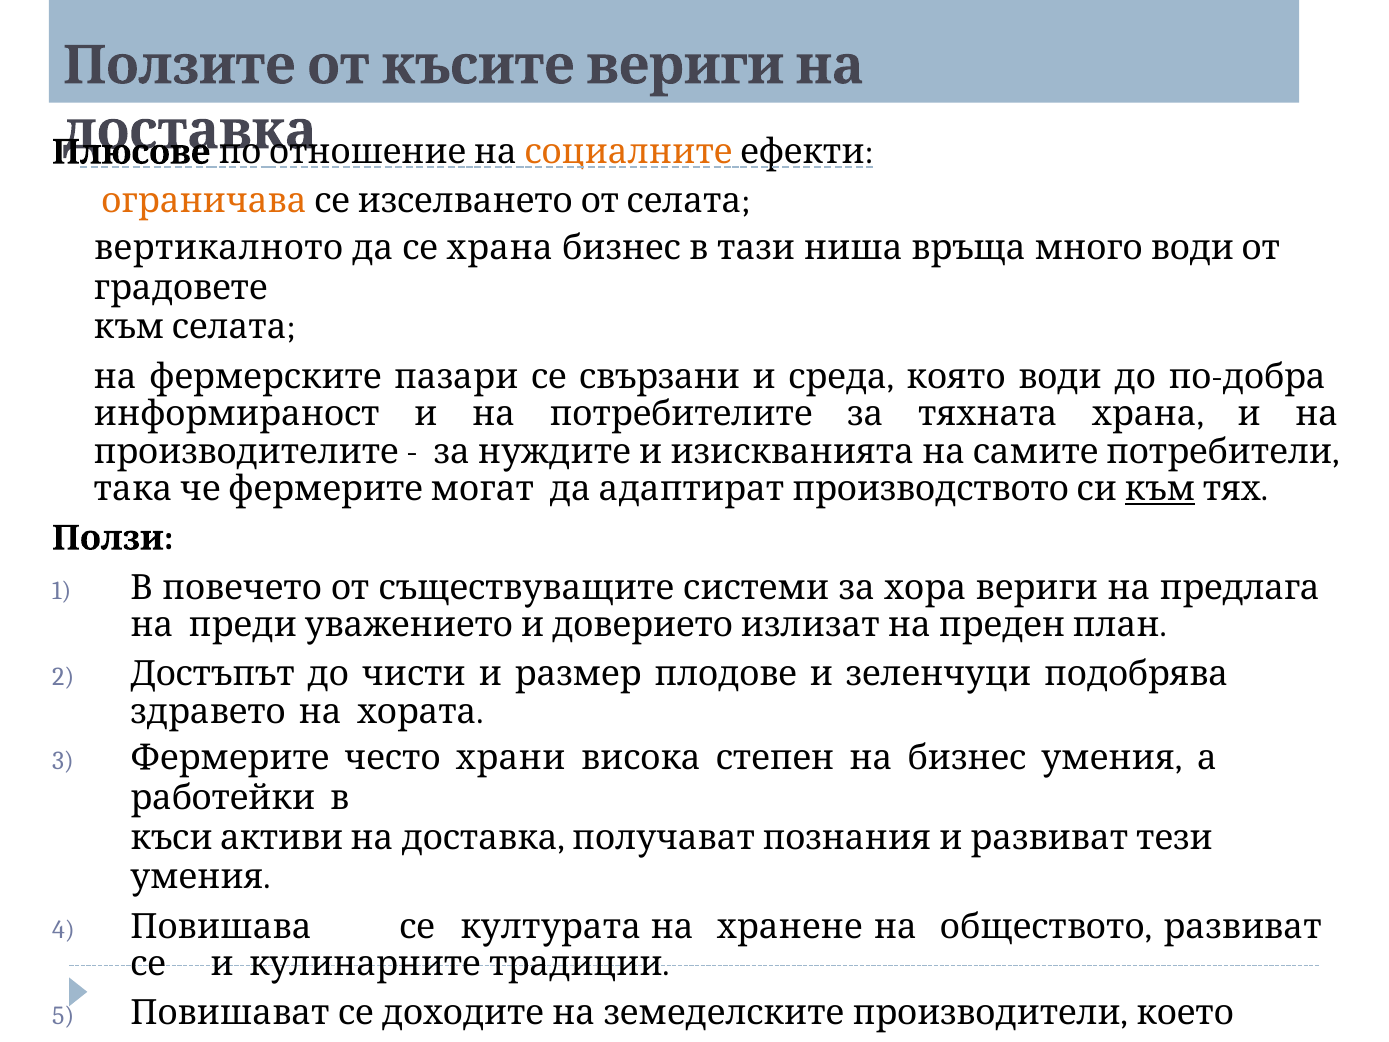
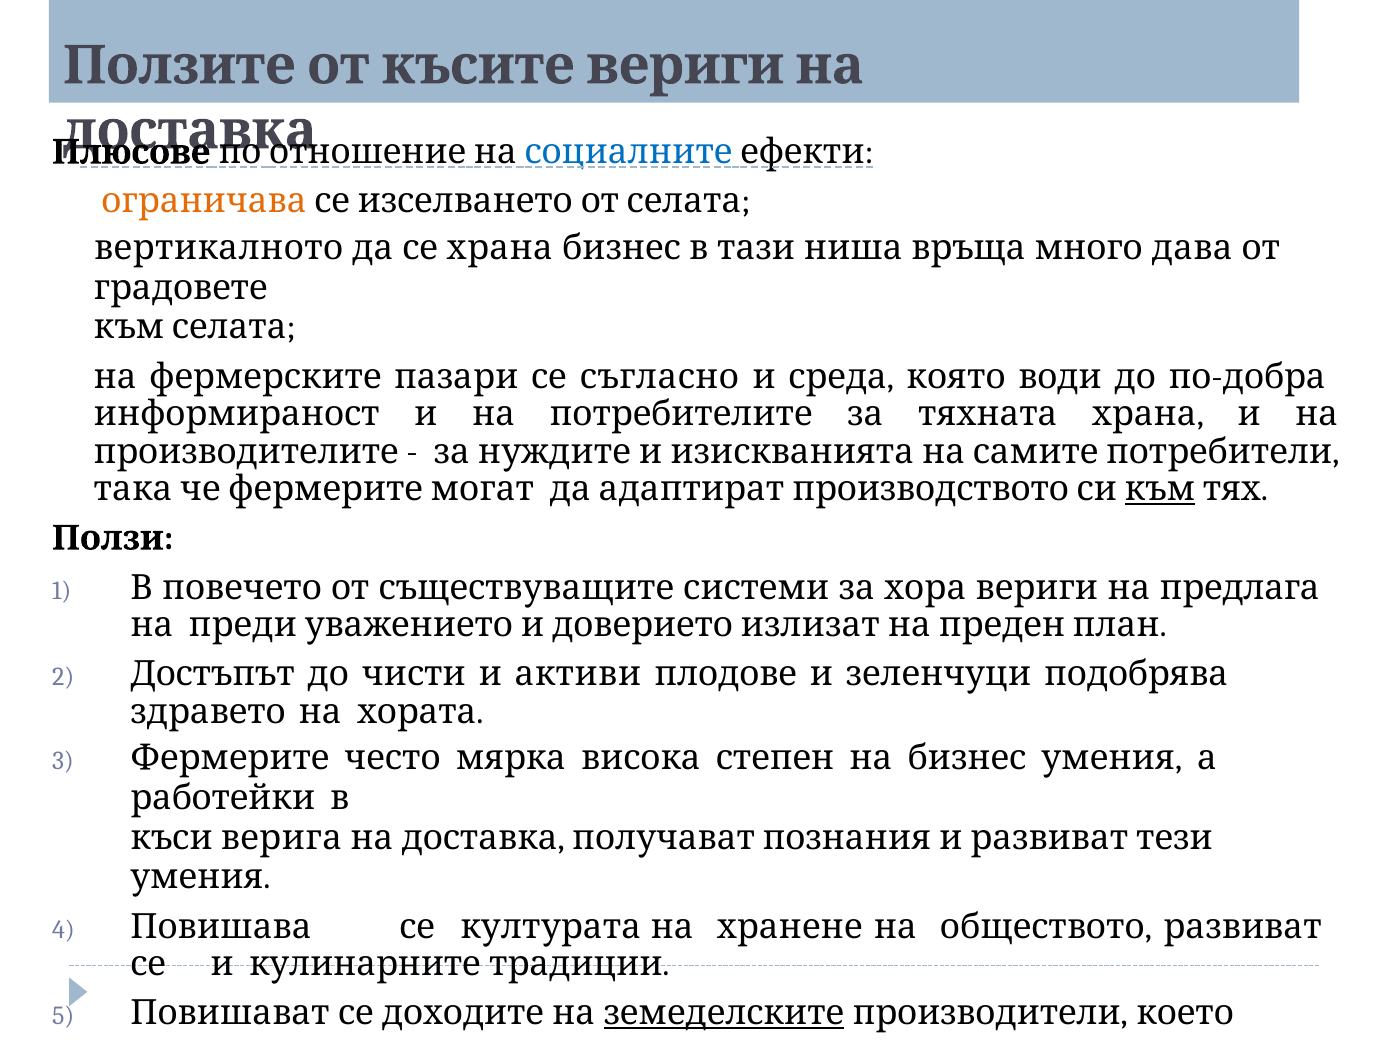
социалните colour: orange -> blue
много води: води -> дава
свързани: свързани -> съгласно
размер: размер -> активи
храни: храни -> мярка
активи: активи -> верига
земеделските underline: none -> present
